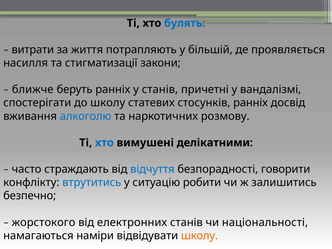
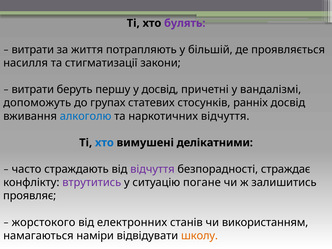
булять colour: blue -> purple
ближче at (33, 90): ближче -> витрати
беруть ранніх: ранніх -> першу
у станів: станів -> досвід
спостерігати: спостерігати -> допоможуть
до школу: школу -> групах
наркотичних розмову: розмову -> відчуття
відчуття at (152, 169) colour: blue -> purple
говорити: говорити -> страждає
втрутитись colour: blue -> purple
робити: робити -> погане
безпечно: безпечно -> проявляє
національності: національності -> використанням
